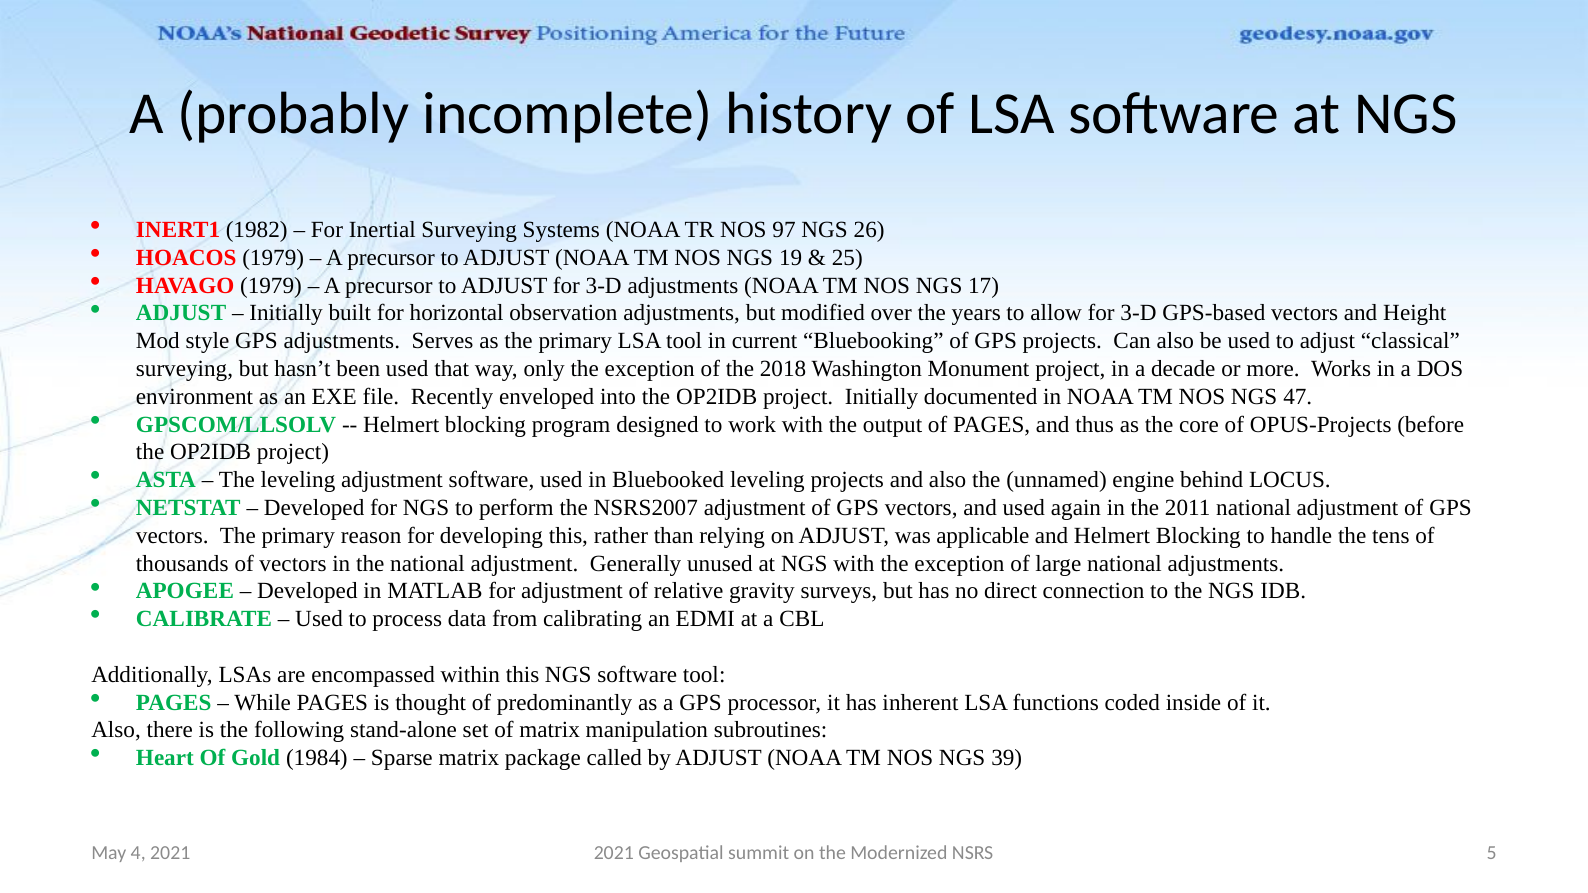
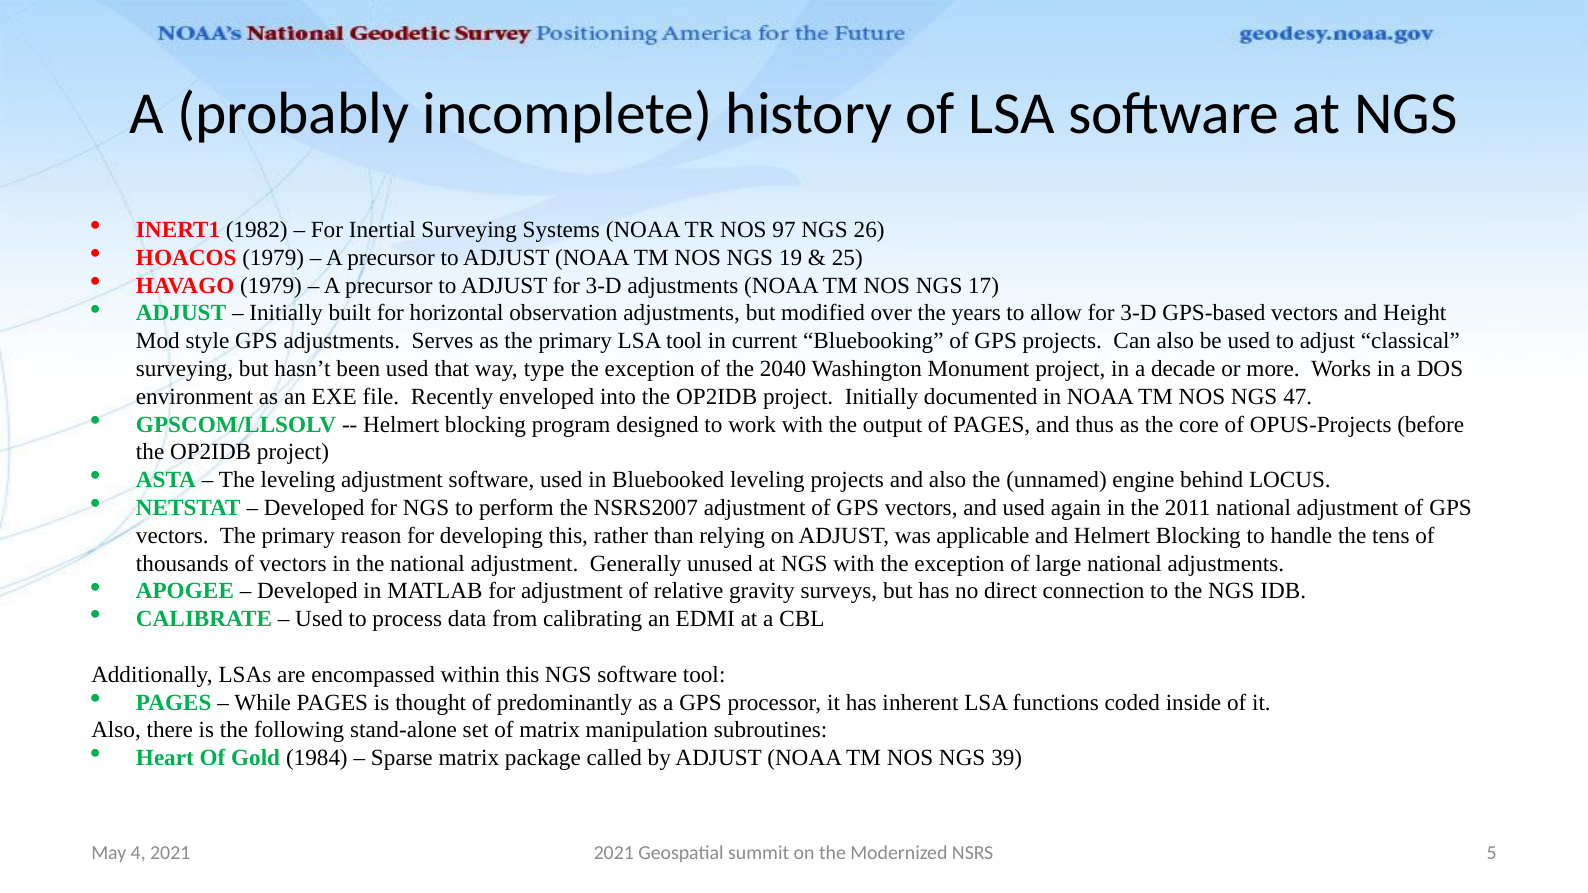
only: only -> type
2018: 2018 -> 2040
